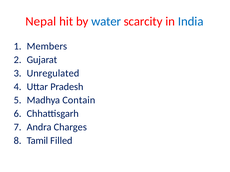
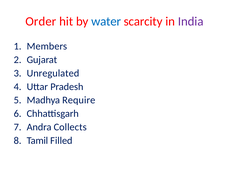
Nepal: Nepal -> Order
India colour: blue -> purple
Contain: Contain -> Require
Charges: Charges -> Collects
